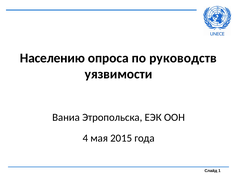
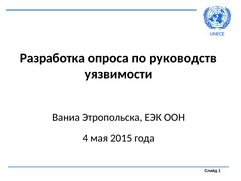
Населению: Населению -> Разработка
